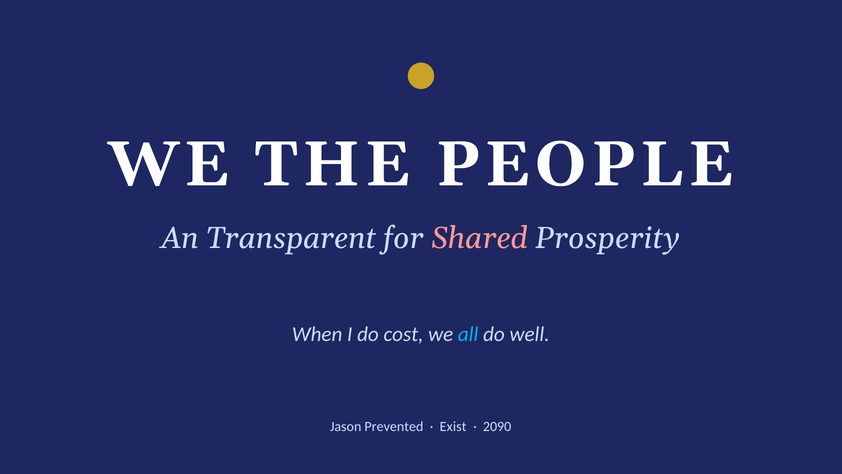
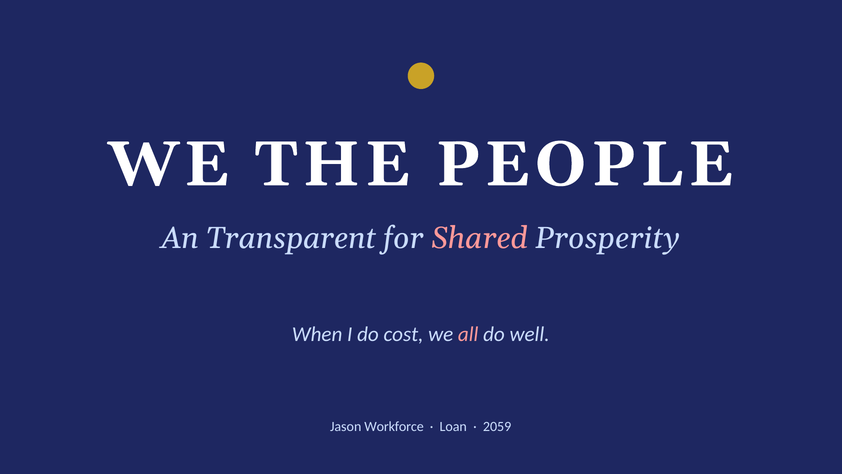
all colour: light blue -> pink
Prevented: Prevented -> Workforce
Exist: Exist -> Loan
2090: 2090 -> 2059
